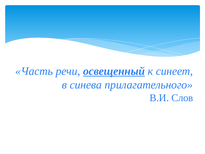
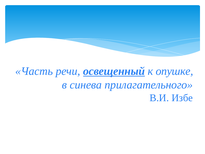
синеет: синеет -> опушке
Слов: Слов -> Избе
